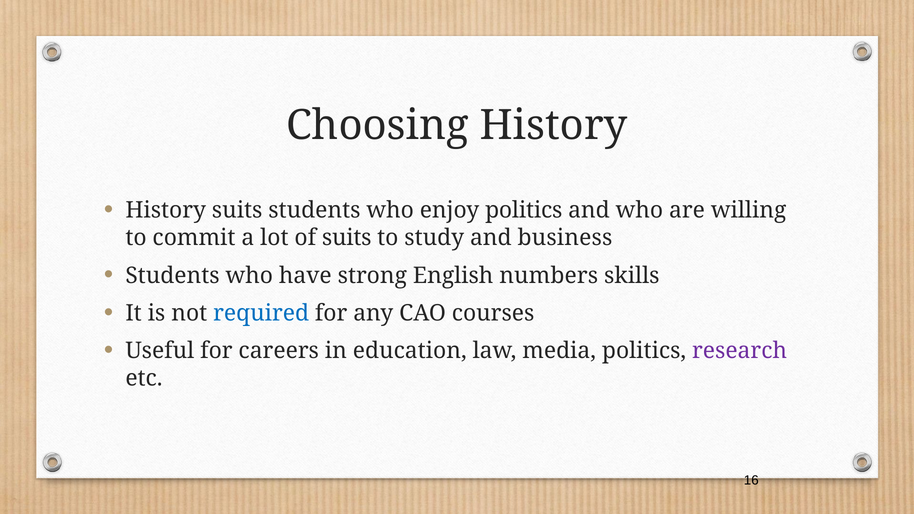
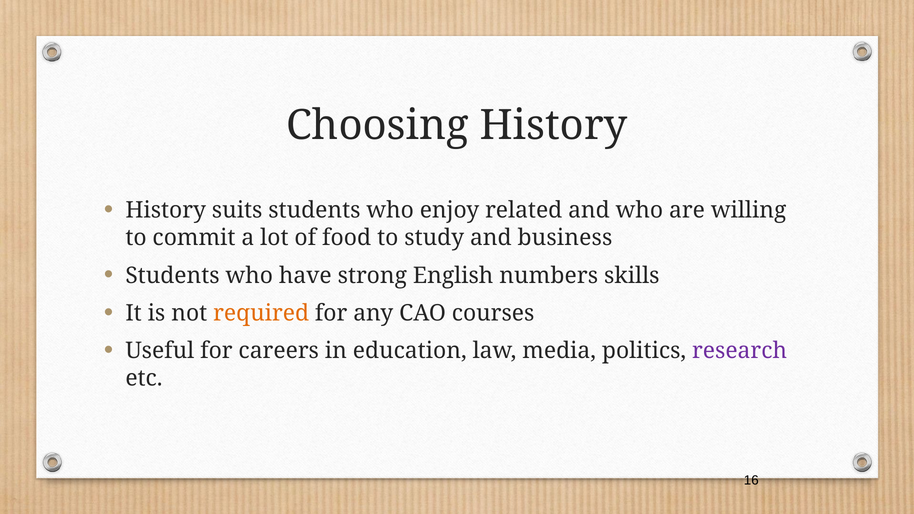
enjoy politics: politics -> related
of suits: suits -> food
required colour: blue -> orange
